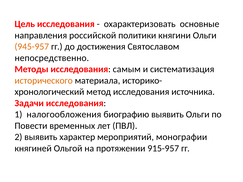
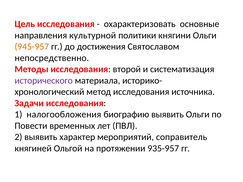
российской: российской -> культурной
самым: самым -> второй
исторического colour: orange -> purple
монографии: монографии -> соправитель
915-957: 915-957 -> 935-957
